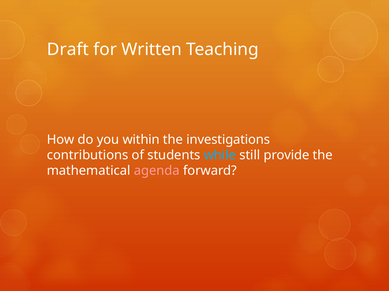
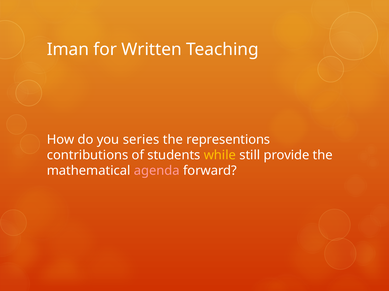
Draft: Draft -> Iman
within: within -> series
investigations: investigations -> representions
while colour: light blue -> yellow
